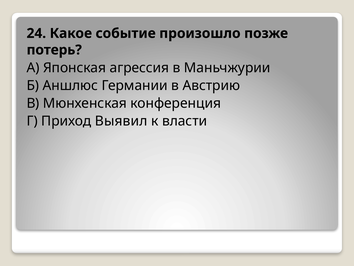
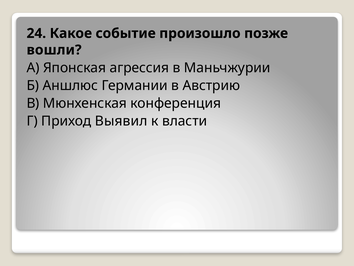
потерь: потерь -> вошли
